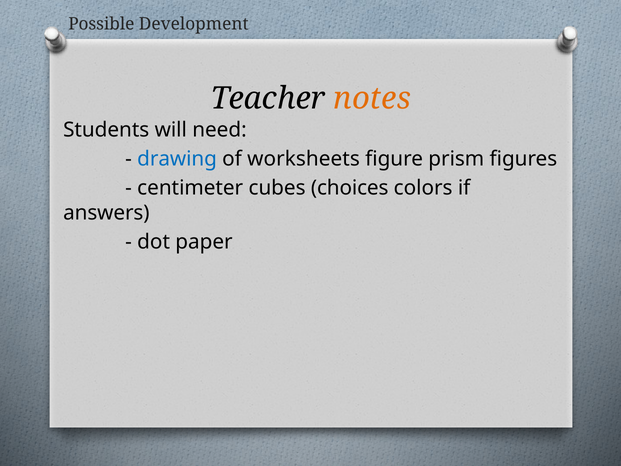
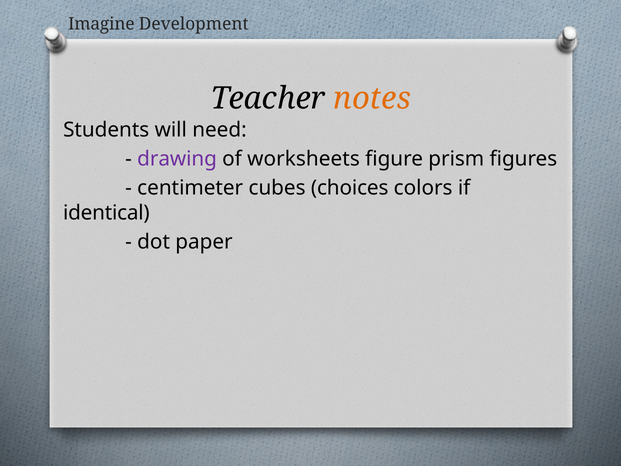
Possible: Possible -> Imagine
drawing colour: blue -> purple
answers: answers -> identical
